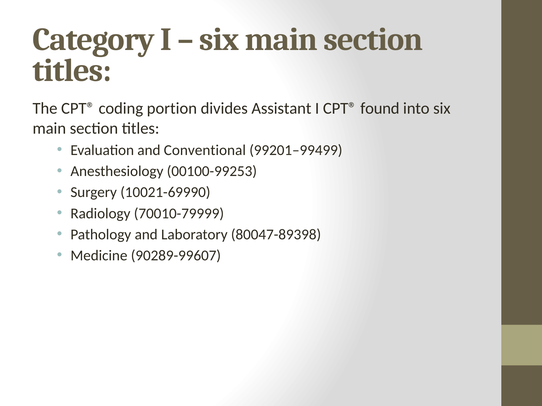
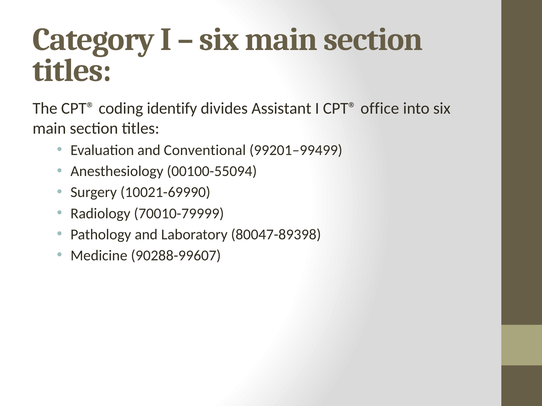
portion: portion -> identify
found: found -> office
00100-99253: 00100-99253 -> 00100-55094
90289-99607: 90289-99607 -> 90288-99607
